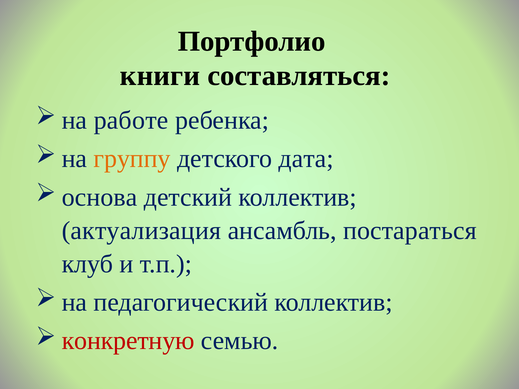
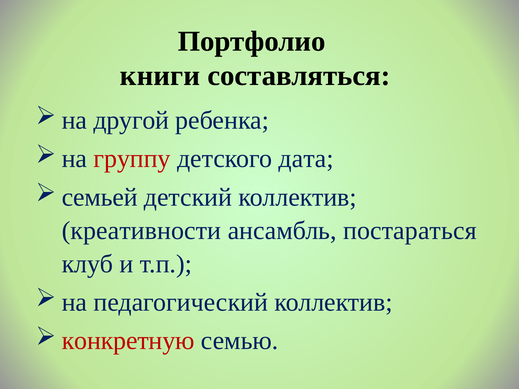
работе: работе -> другой
группу colour: orange -> red
основа: основа -> семьей
актуализация: актуализация -> креативности
